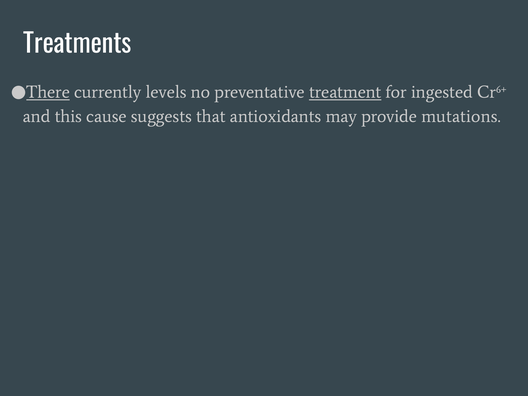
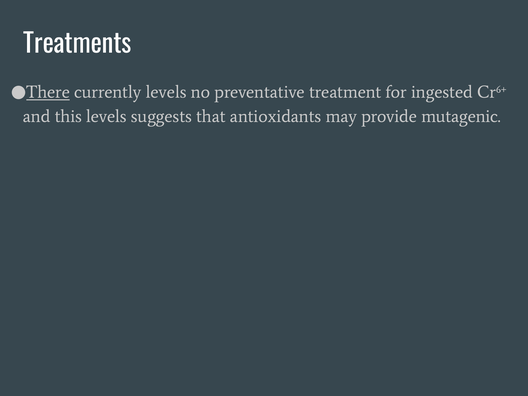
treatment underline: present -> none
this cause: cause -> levels
mutations: mutations -> mutagenic
